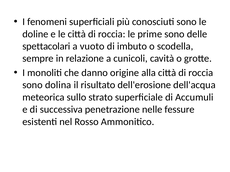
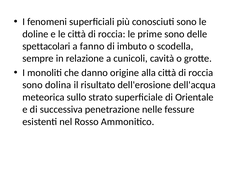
vuoto: vuoto -> fanno
Accumuli: Accumuli -> Orientale
